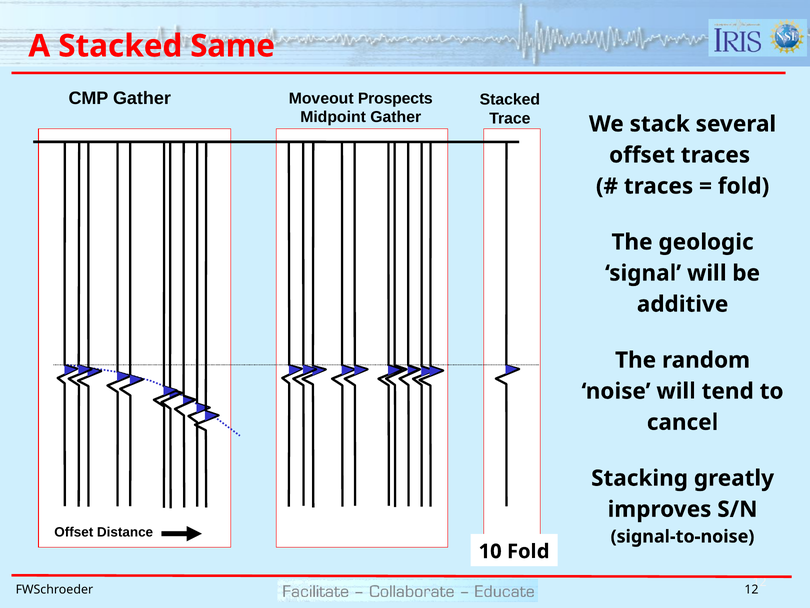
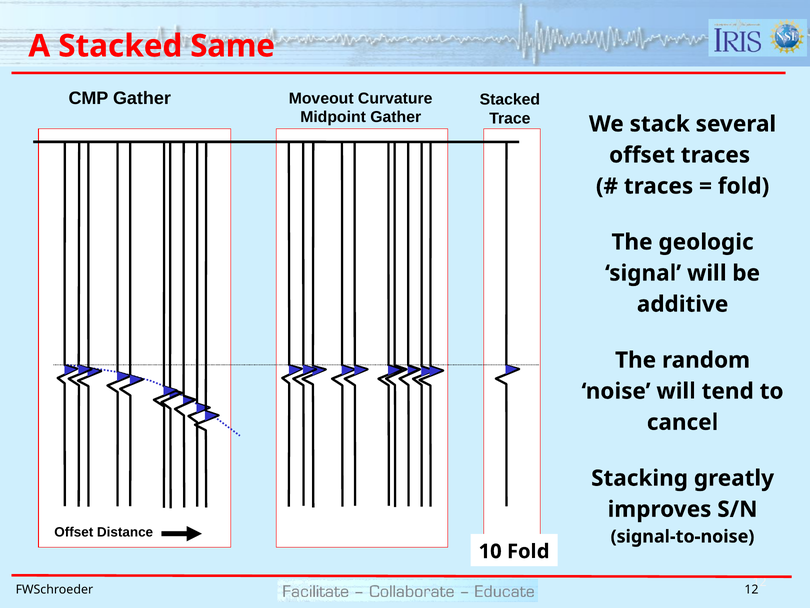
Prospects: Prospects -> Curvature
